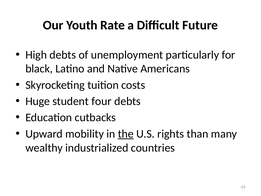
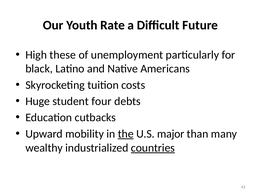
High debts: debts -> these
rights: rights -> major
countries underline: none -> present
